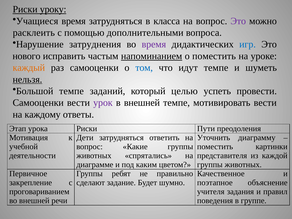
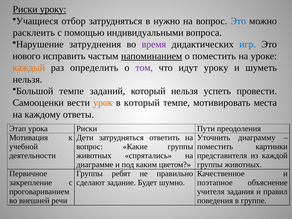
Учащиеся время: время -> отбор
класса: класса -> нужно
Это at (238, 21) colour: purple -> blue
дополнительными: дополнительными -> индивидуальными
раз самооценки: самооценки -> определить
том colour: blue -> purple
идут темпе: темпе -> уроку
нельзя at (27, 79) underline: present -> none
который целью: целью -> нельзя
урок colour: purple -> orange
в внешней: внешней -> который
мотивировать вести: вести -> места
